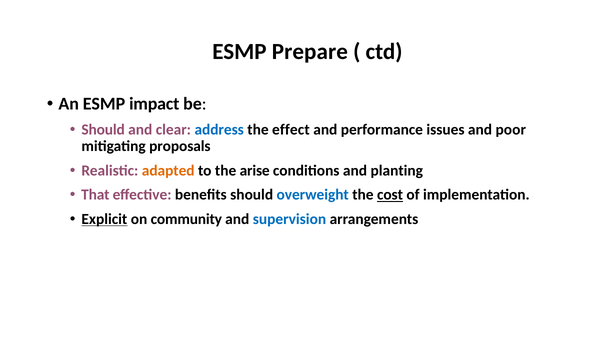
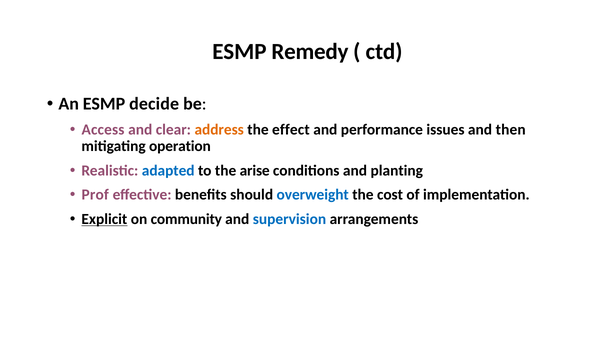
Prepare: Prepare -> Remedy
impact: impact -> decide
Should at (103, 130): Should -> Access
address colour: blue -> orange
poor: poor -> then
proposals: proposals -> operation
adapted colour: orange -> blue
That: That -> Prof
cost underline: present -> none
